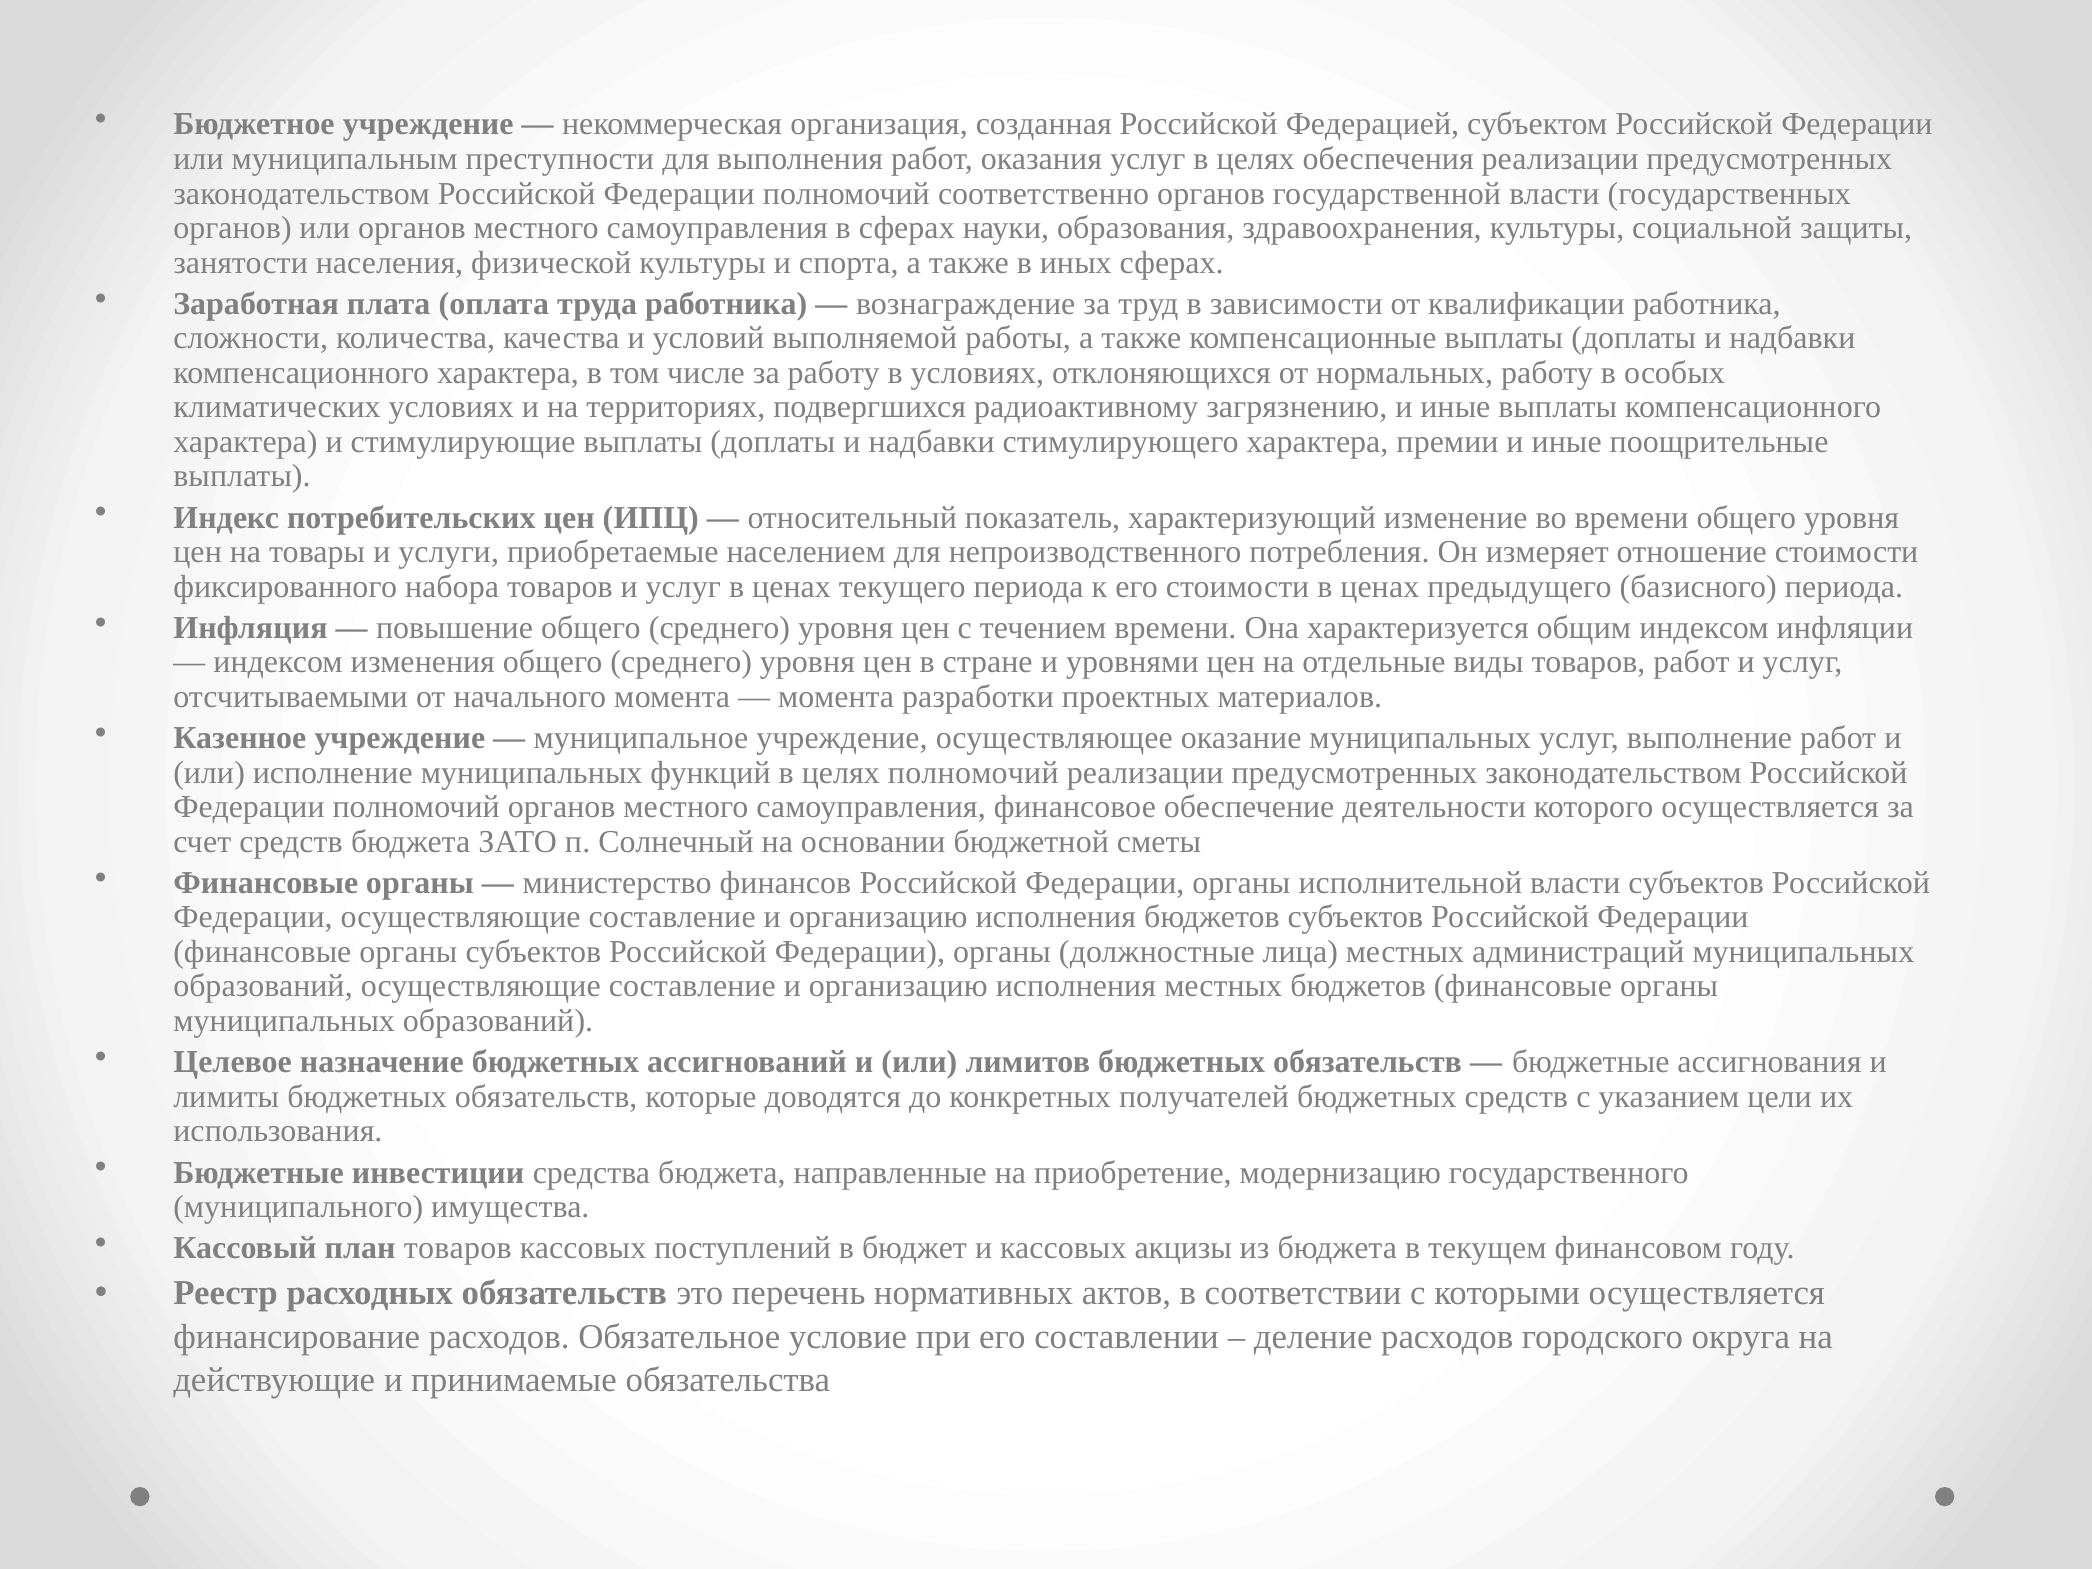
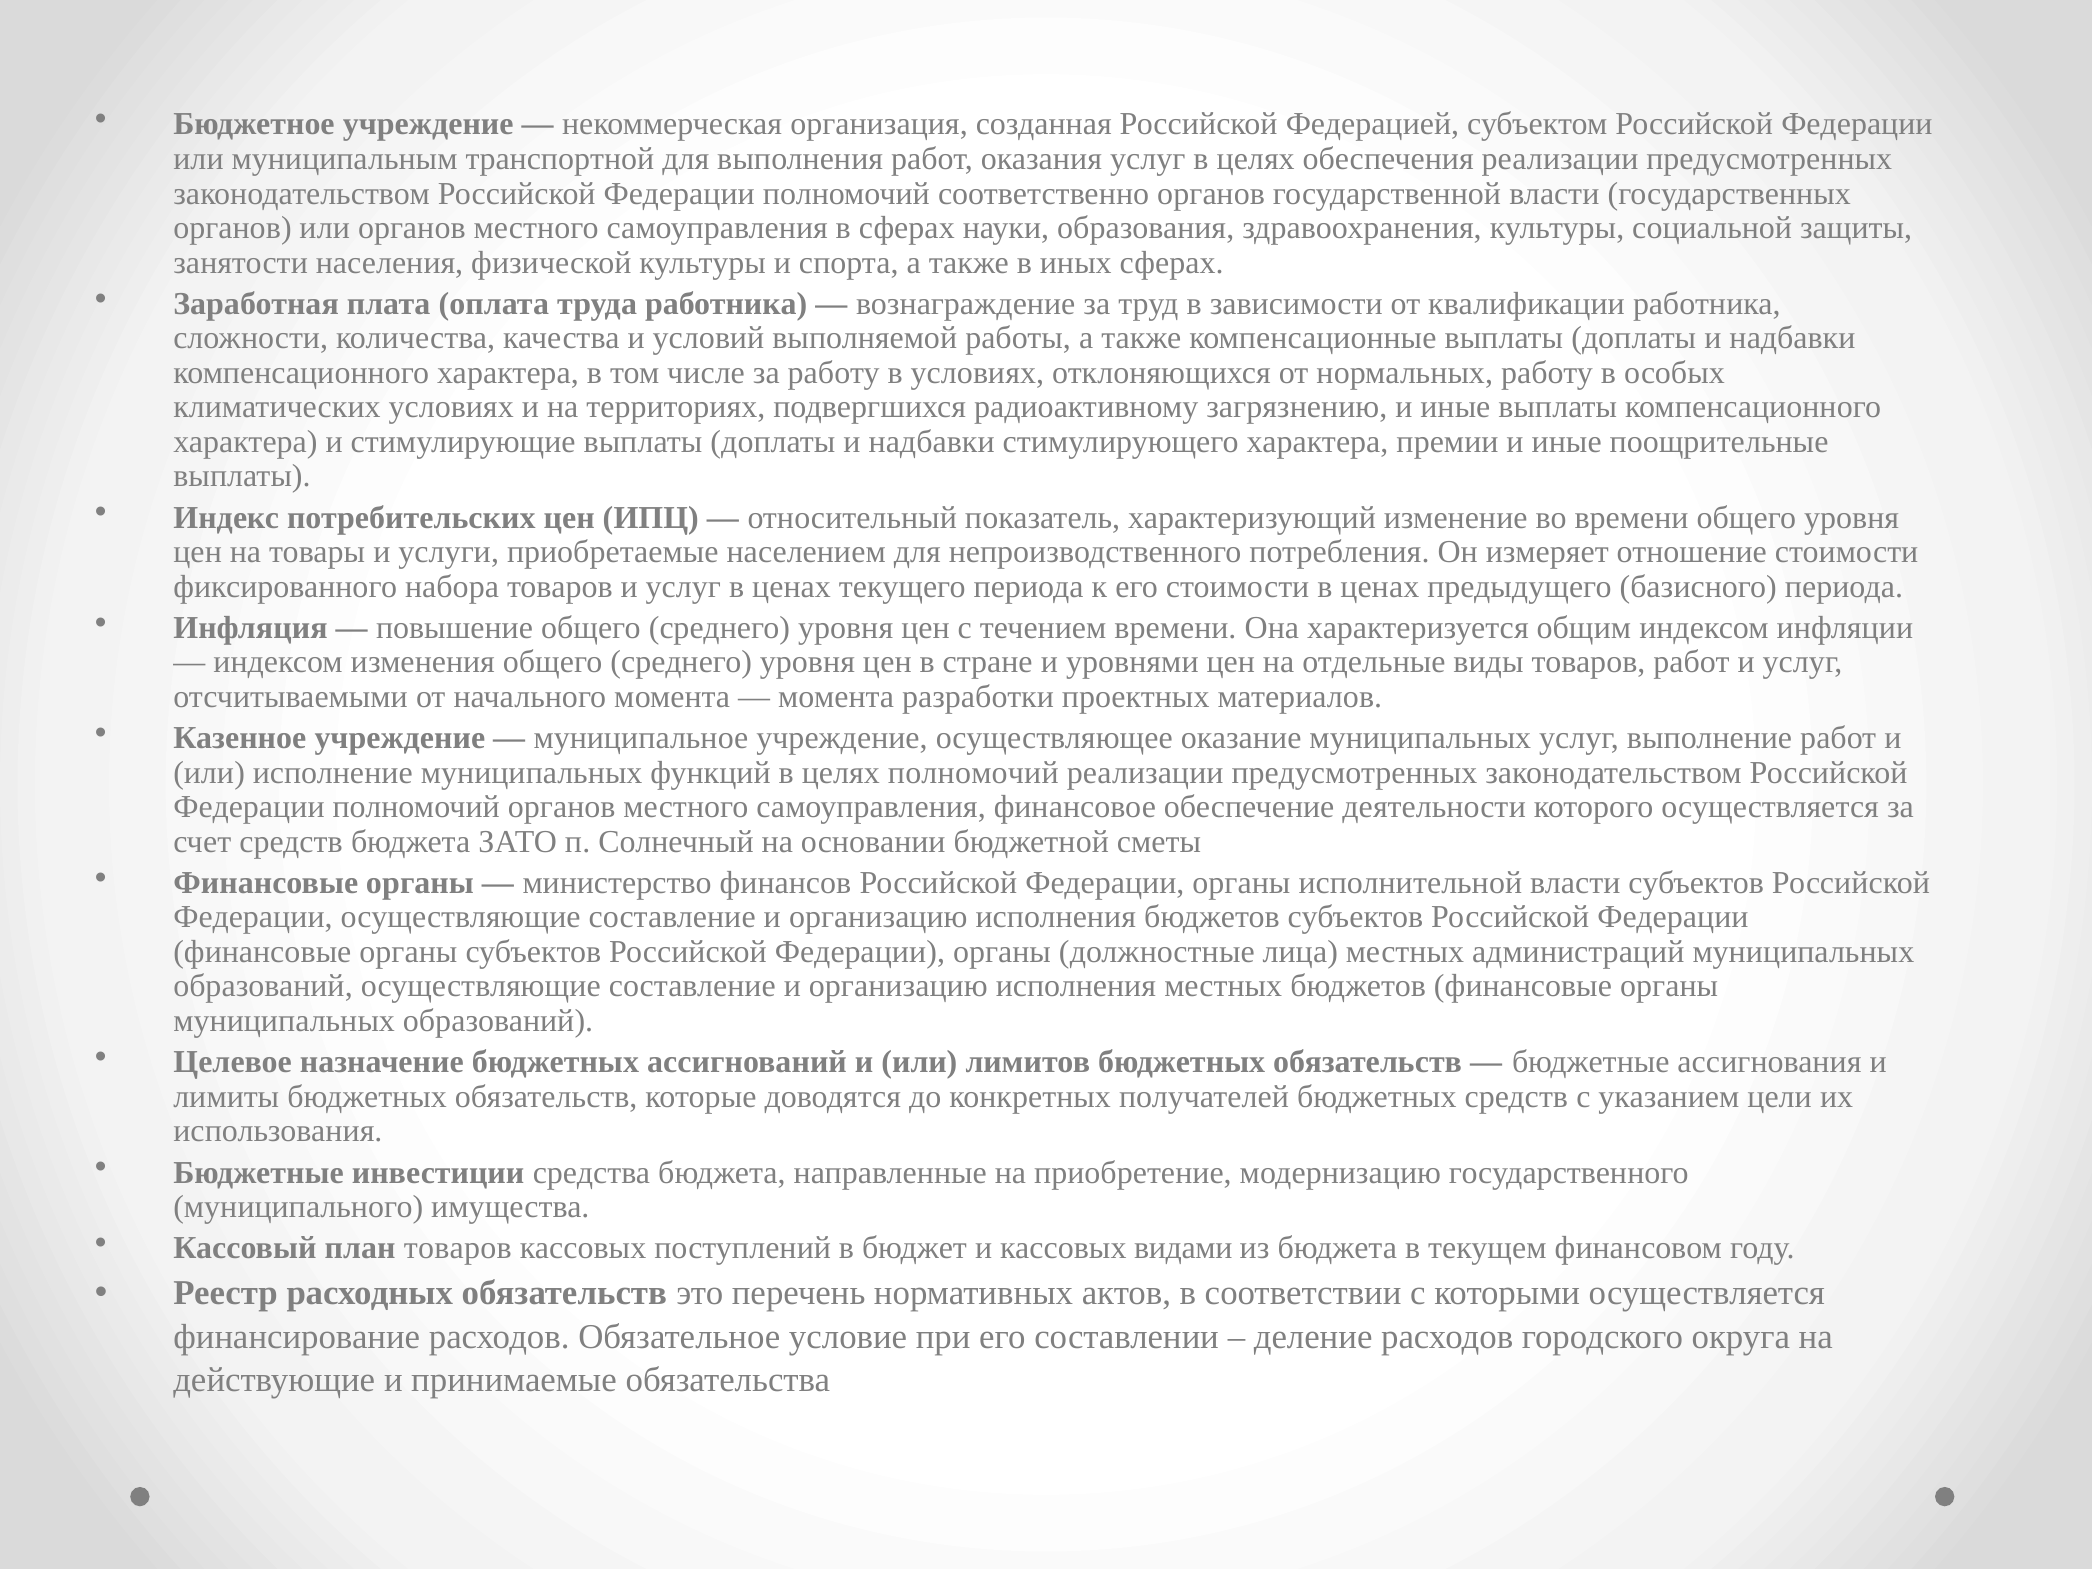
преступности: преступности -> транспортной
акцизы: акцизы -> видами
